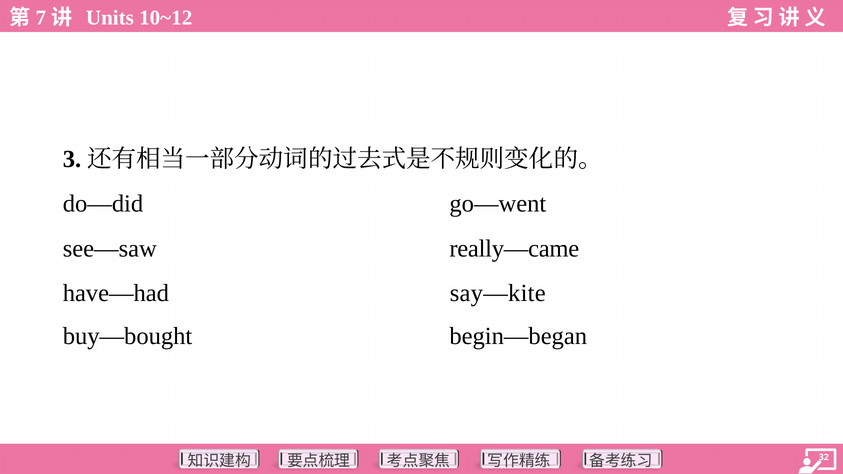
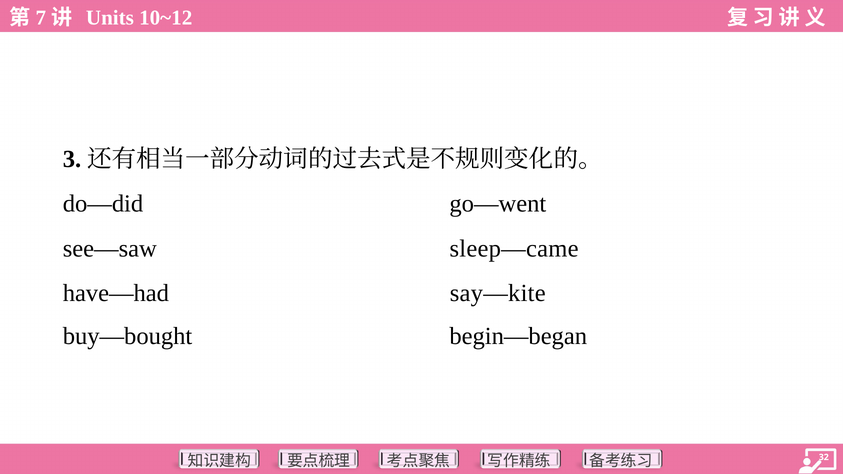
really—came: really—came -> sleep—came
